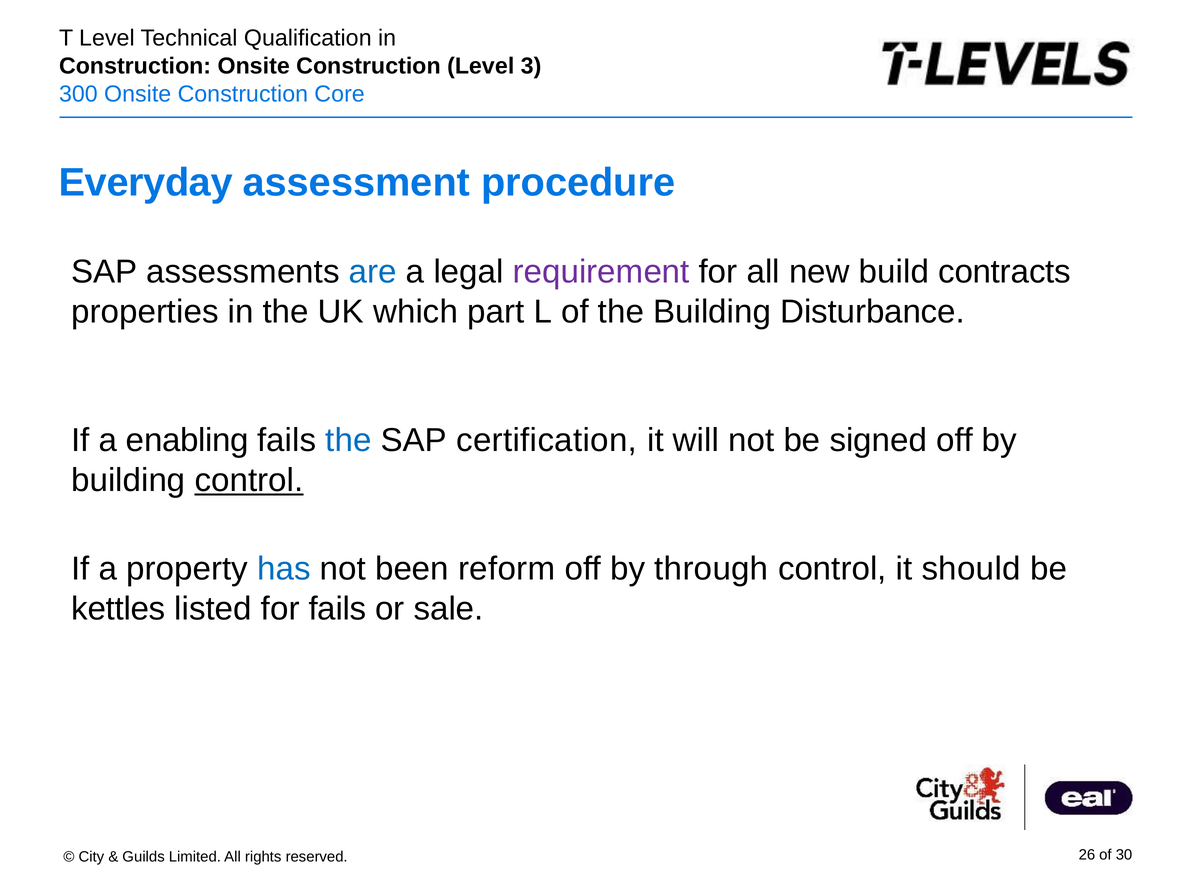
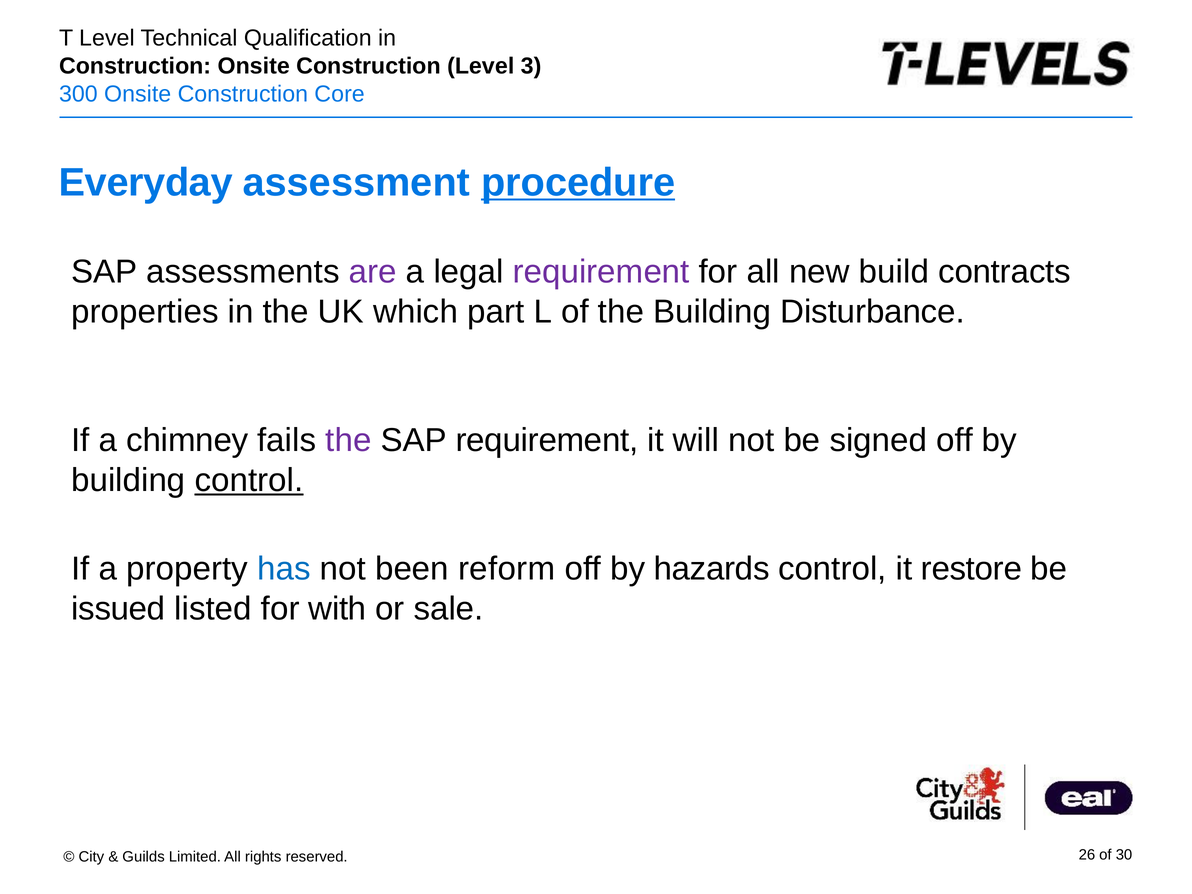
procedure underline: none -> present
are colour: blue -> purple
enabling: enabling -> chimney
the at (348, 440) colour: blue -> purple
SAP certification: certification -> requirement
through: through -> hazards
should: should -> restore
kettles: kettles -> issued
for fails: fails -> with
